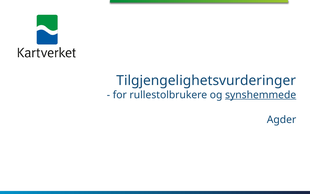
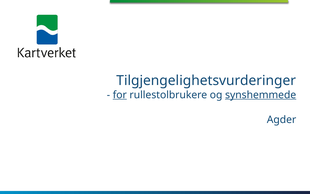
for underline: none -> present
